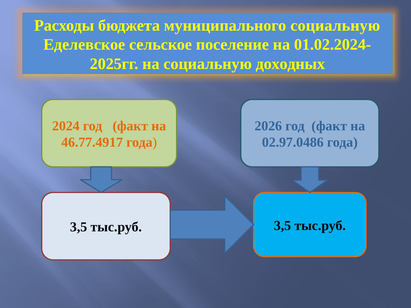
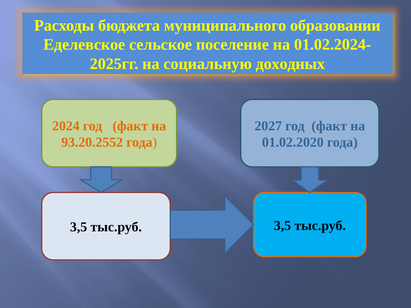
муниципального социальную: социальную -> образовании
2026: 2026 -> 2027
46.77.4917: 46.77.4917 -> 93.20.2552
02.97.0486: 02.97.0486 -> 01.02.2020
